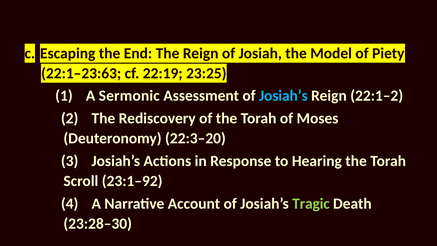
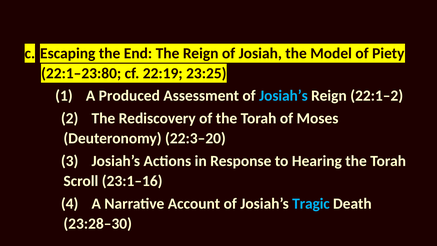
22:1–23:63: 22:1–23:63 -> 22:1–23:80
Sermonic: Sermonic -> Produced
23:1–92: 23:1–92 -> 23:1–16
Tragic colour: light green -> light blue
